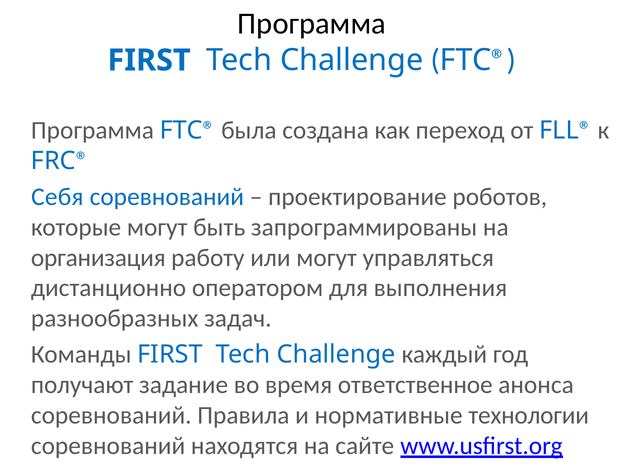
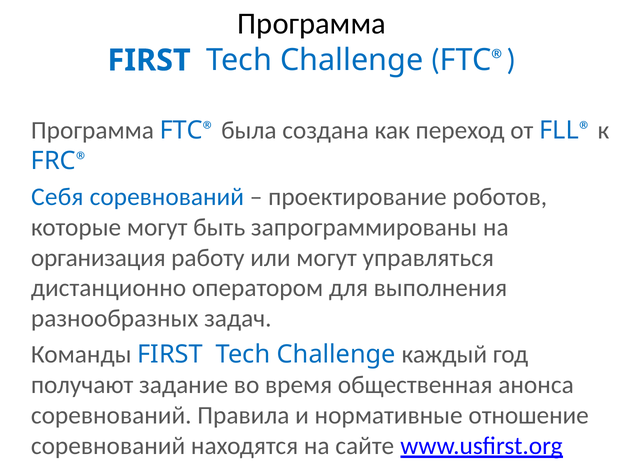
ответственное: ответственное -> общественная
технологии: технологии -> отношение
